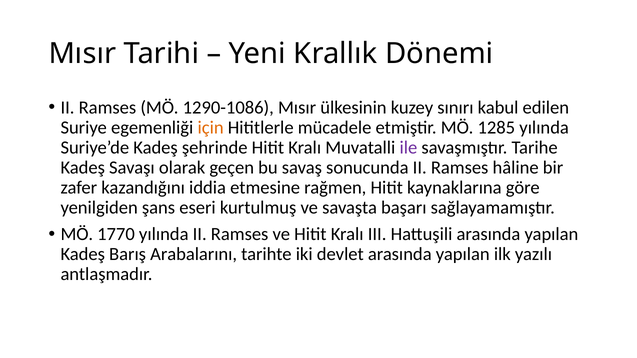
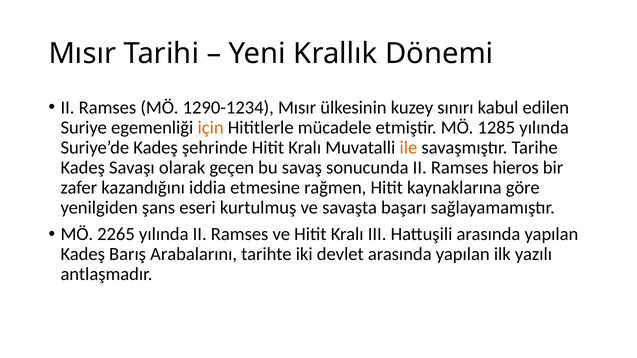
1290-1086: 1290-1086 -> 1290-1234
ile colour: purple -> orange
hâline: hâline -> hieros
1770: 1770 -> 2265
